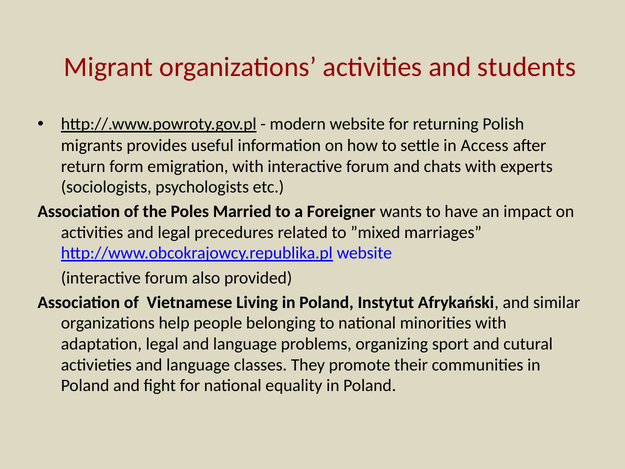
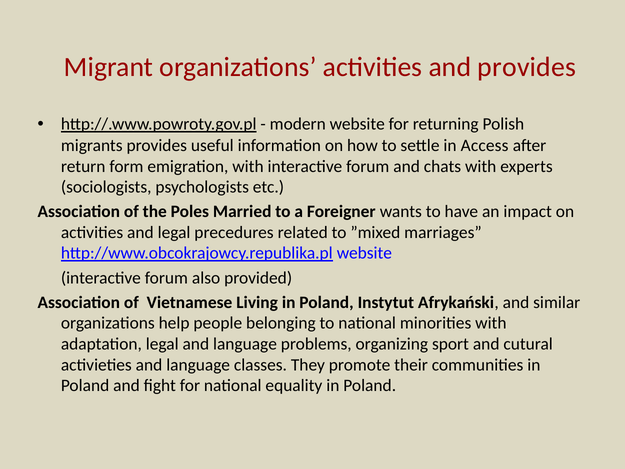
and students: students -> provides
